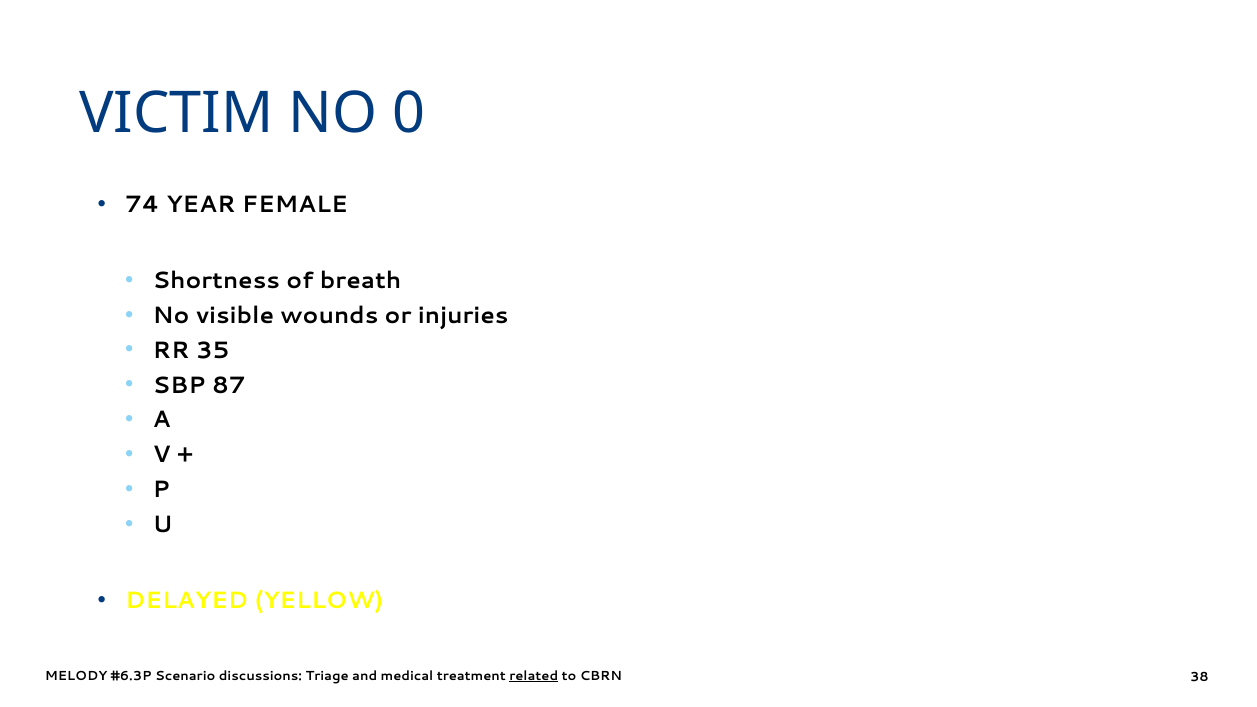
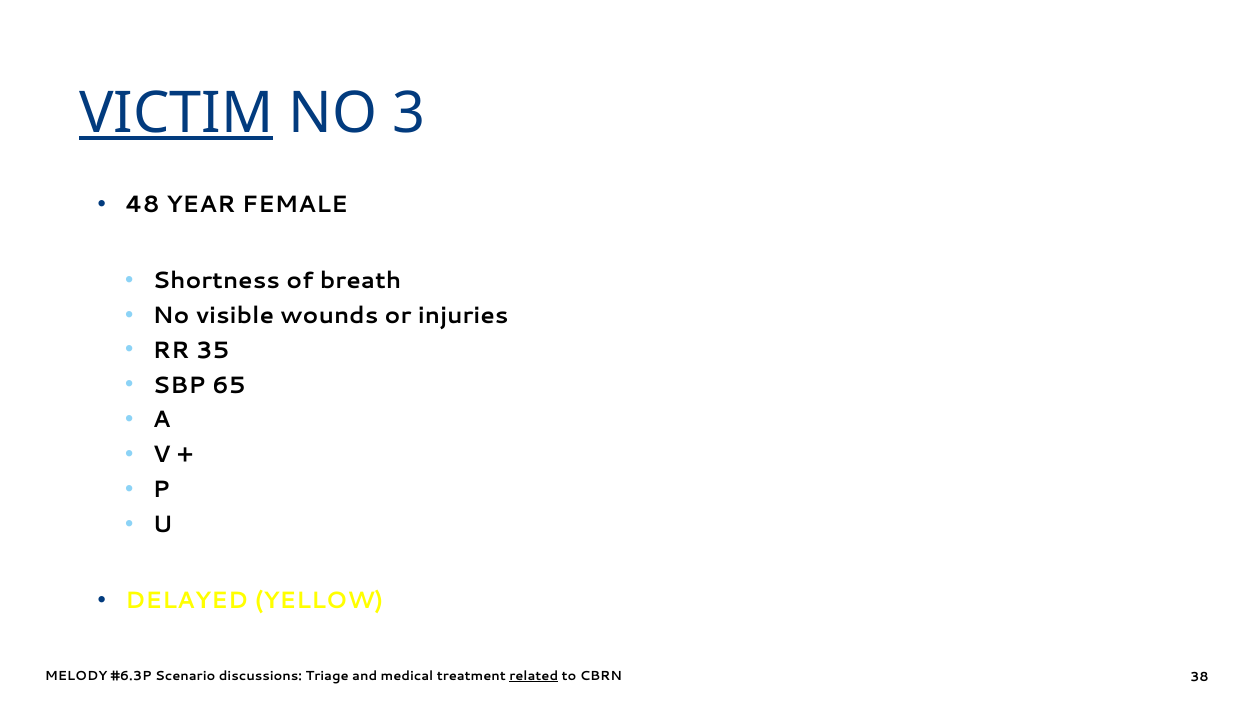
VICTIM underline: none -> present
0: 0 -> 3
74: 74 -> 48
87: 87 -> 65
